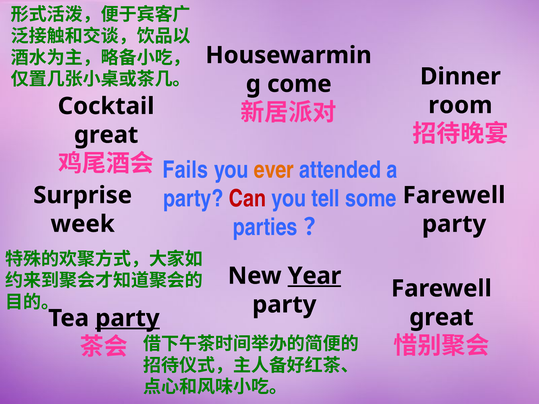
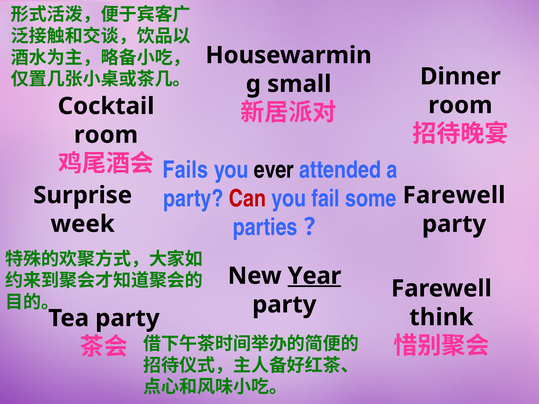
come: come -> small
great at (106, 135): great -> room
ever colour: orange -> black
tell: tell -> fail
great at (441, 318): great -> think
party at (127, 318) underline: present -> none
